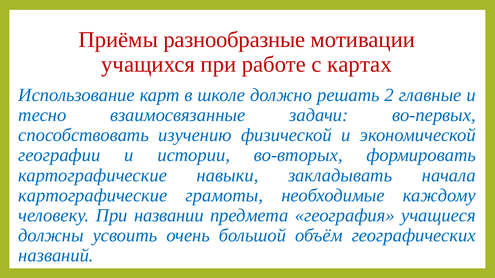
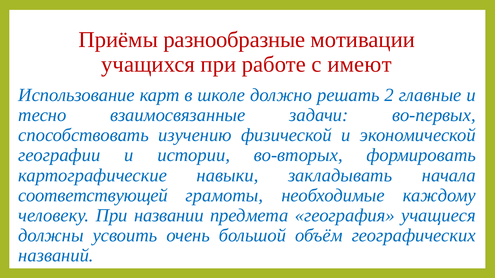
картах: картах -> имеют
картографические at (93, 196): картографические -> соответствующей
